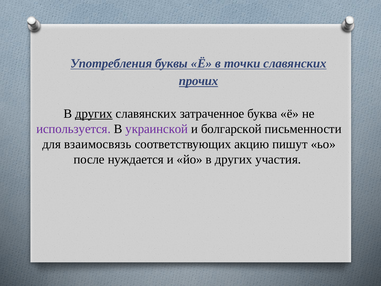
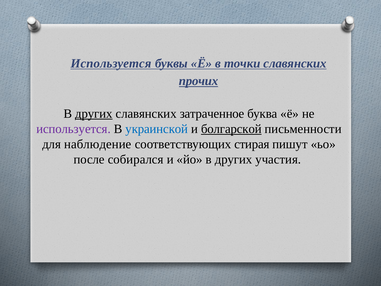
Употребления at (111, 63): Употребления -> Используется
украинской colour: purple -> blue
болгарской underline: none -> present
взаимосвязь: взаимосвязь -> наблюдение
акцию: акцию -> стирая
нуждается: нуждается -> собирался
